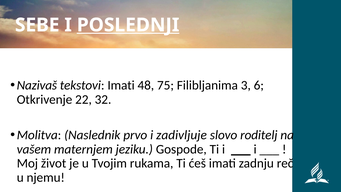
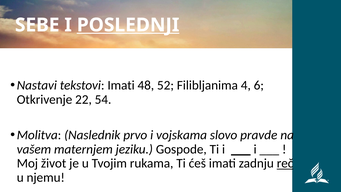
Nazivaš: Nazivaš -> Nastavi
75: 75 -> 52
3: 3 -> 4
32: 32 -> 54
zadivljuje: zadivljuje -> vojskama
roditelj: roditelj -> pravde
reč underline: none -> present
